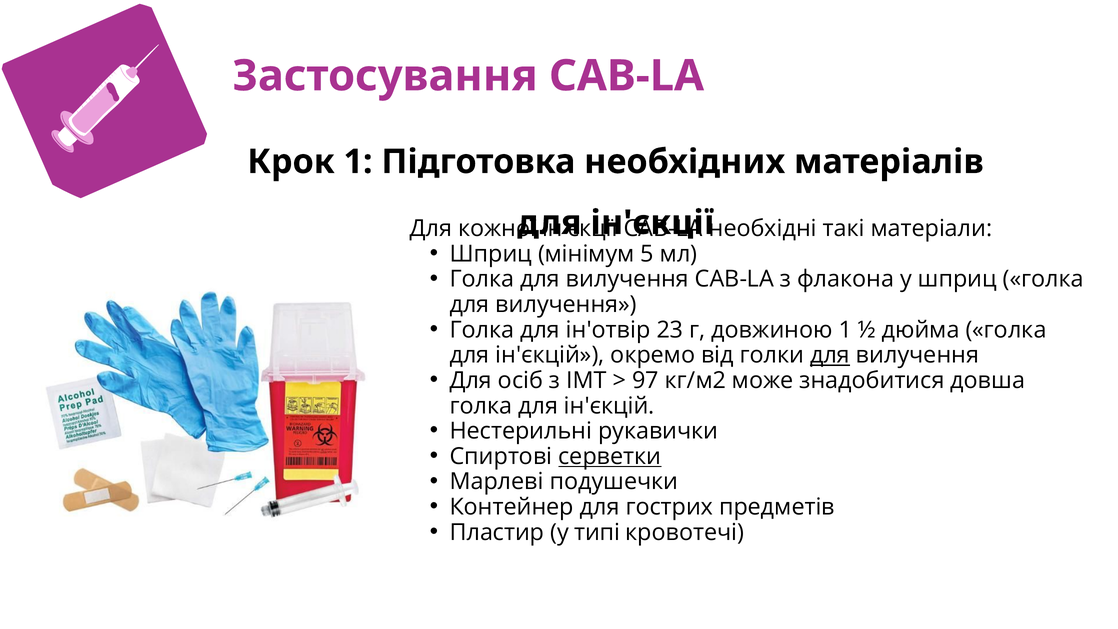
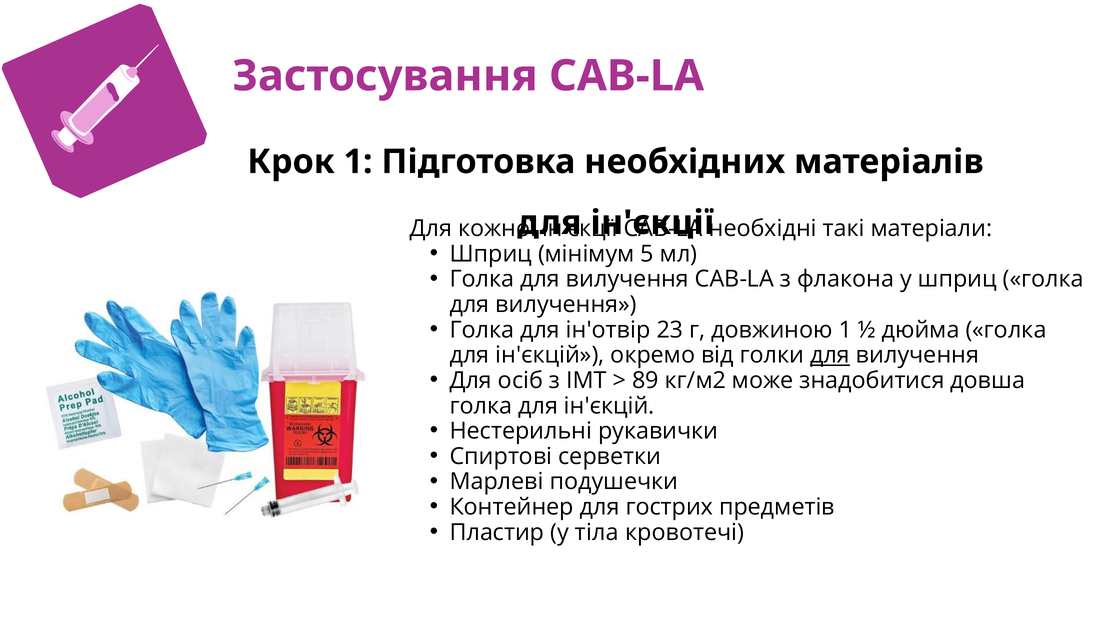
97: 97 -> 89
серветки underline: present -> none
типі: типі -> тіла
